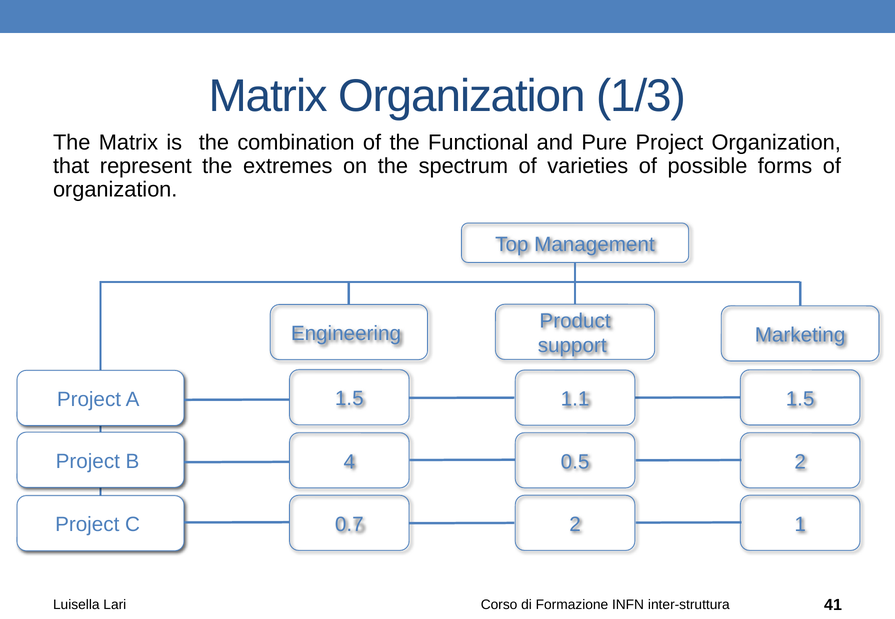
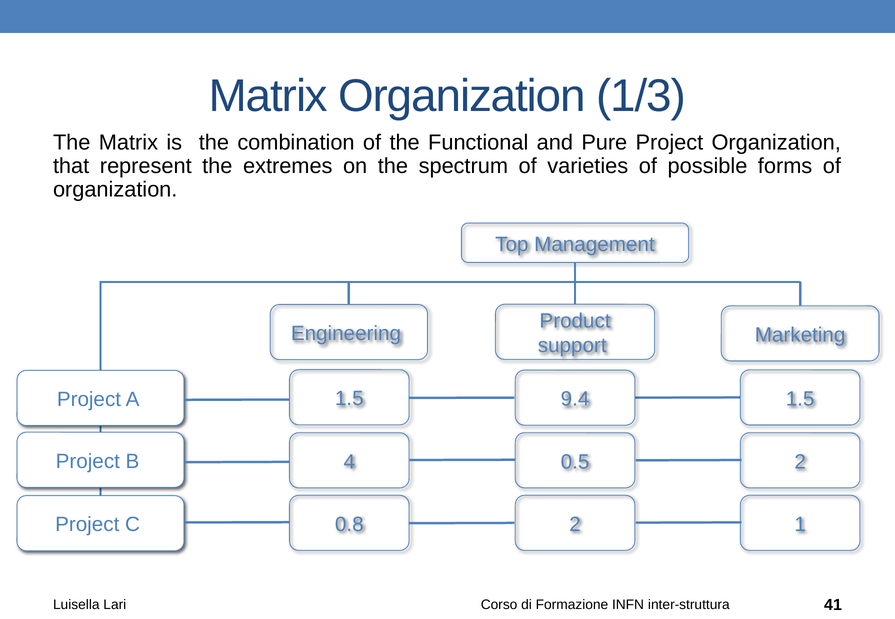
1.1: 1.1 -> 9.4
0.7: 0.7 -> 0.8
